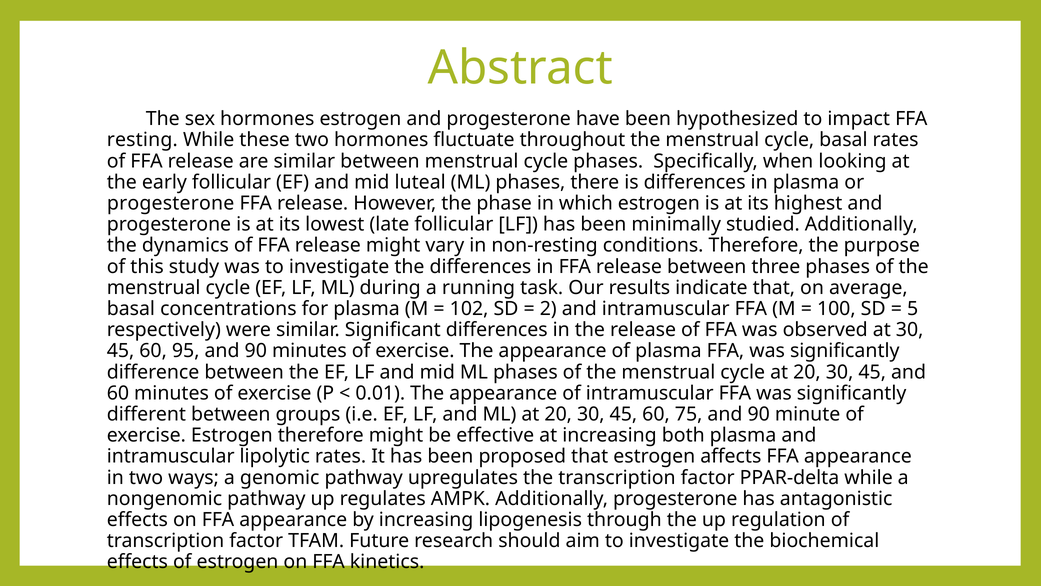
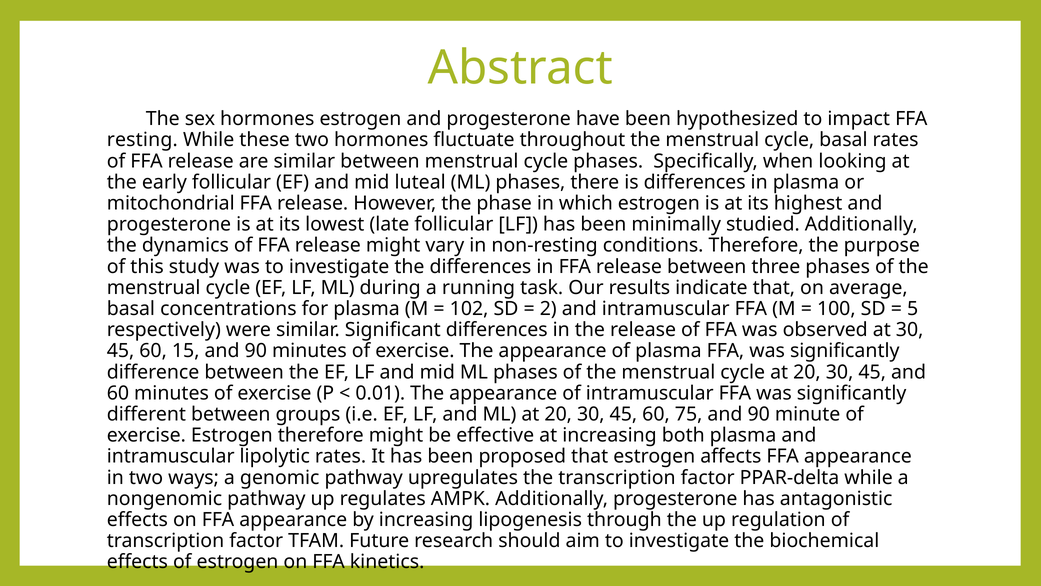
progesterone at (171, 203): progesterone -> mitochondrial
95: 95 -> 15
